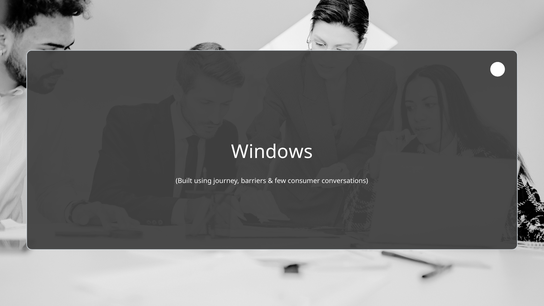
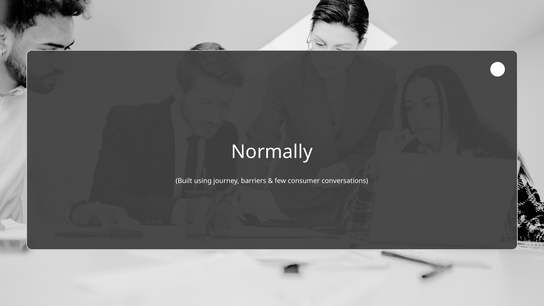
Windows: Windows -> Normally
